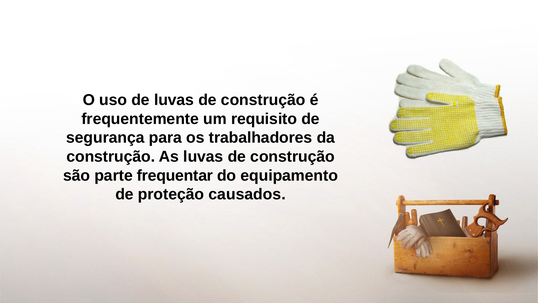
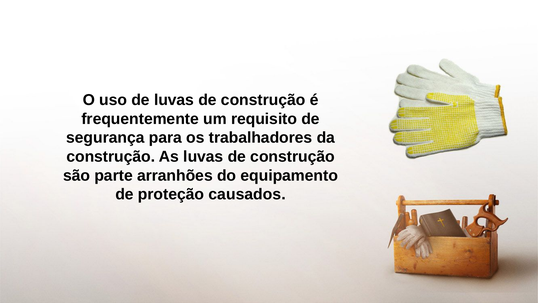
frequentar: frequentar -> arranhões
